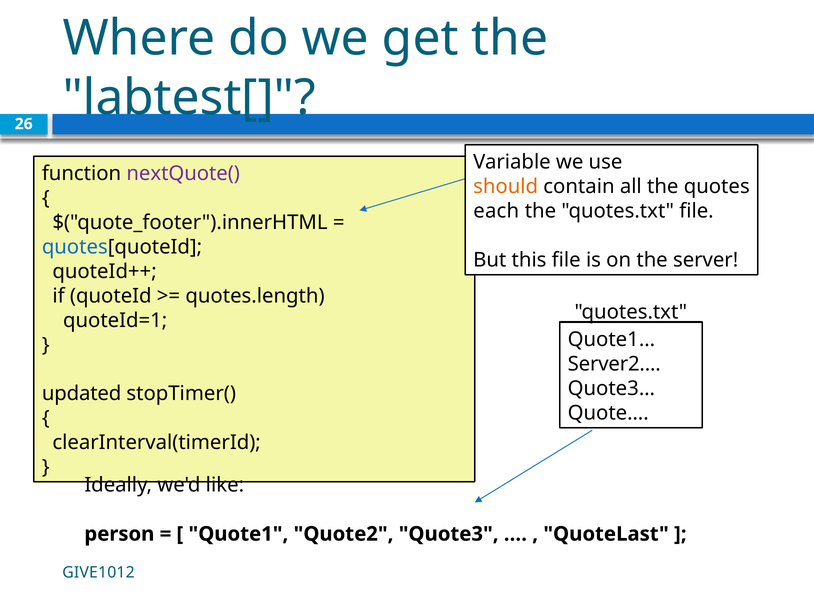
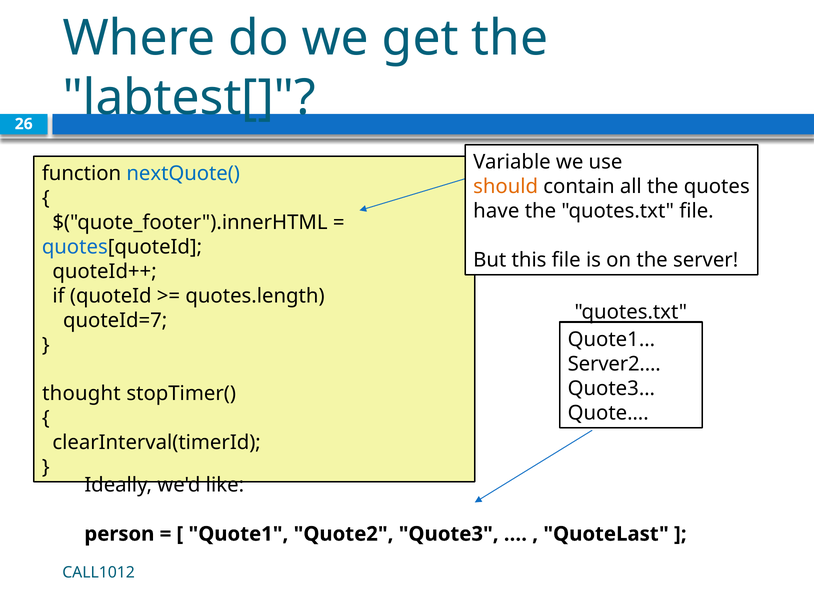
nextQuote( colour: purple -> blue
each: each -> have
quoteId=1: quoteId=1 -> quoteId=7
updated: updated -> thought
GIVE1012: GIVE1012 -> CALL1012
